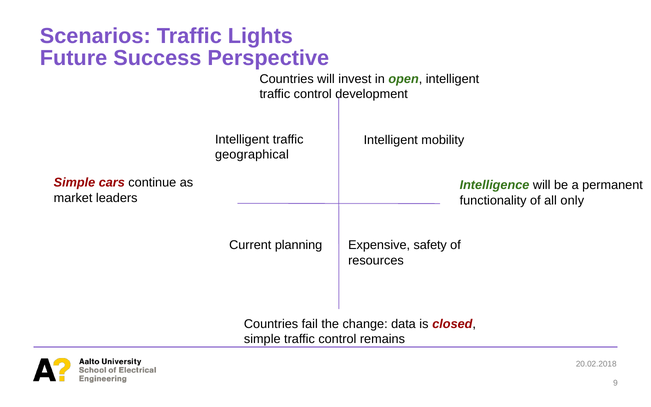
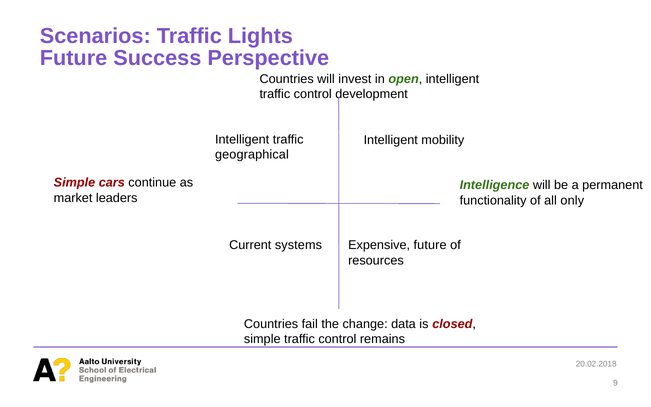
planning: planning -> systems
Expensive safety: safety -> future
